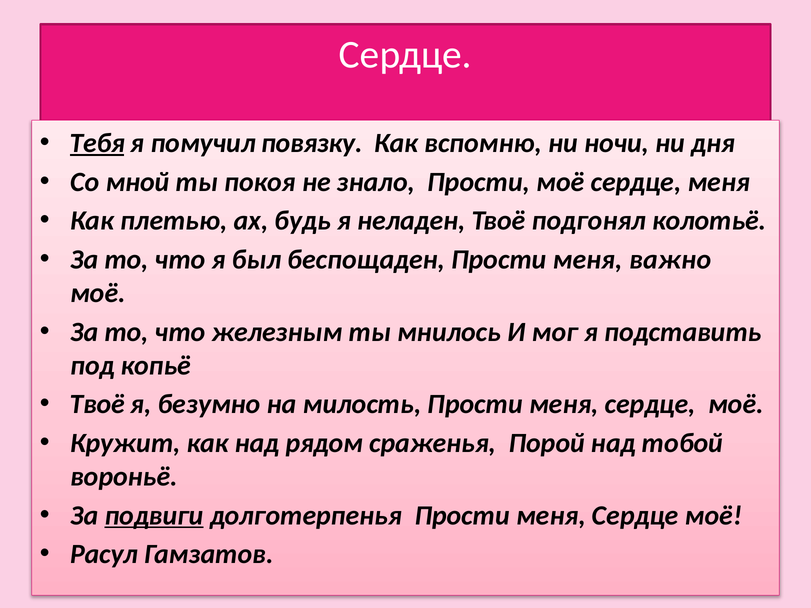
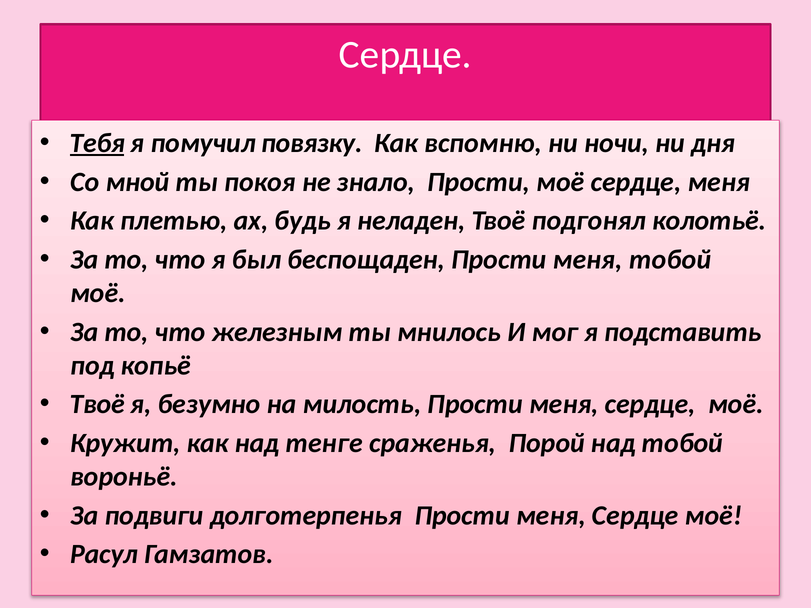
меня важно: важно -> тобой
рядом: рядом -> тенге
подвиги underline: present -> none
